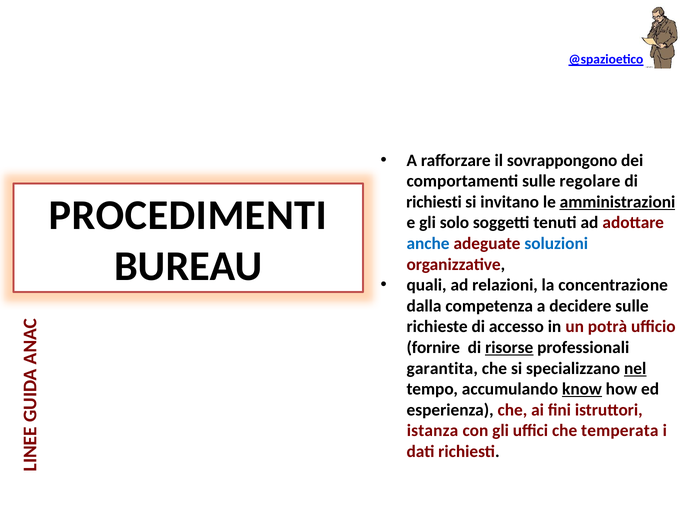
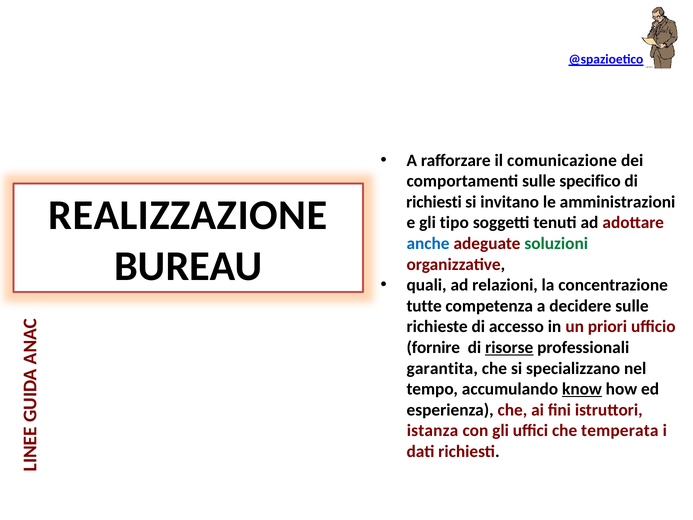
sovrappongono: sovrappongono -> comunicazione
regolare: regolare -> specifico
amministrazioni underline: present -> none
PROCEDIMENTI: PROCEDIMENTI -> REALIZZAZIONE
solo: solo -> tipo
soluzioni colour: blue -> green
dalla: dalla -> tutte
potrà: potrà -> priori
nel underline: present -> none
